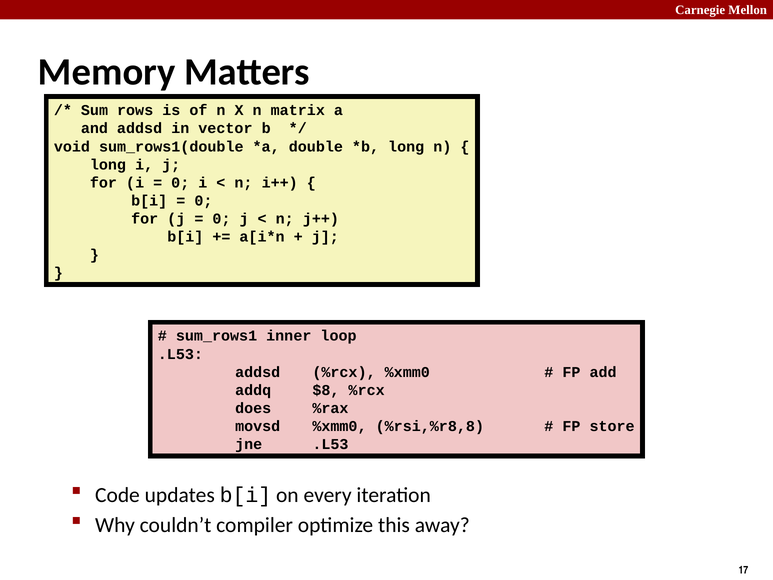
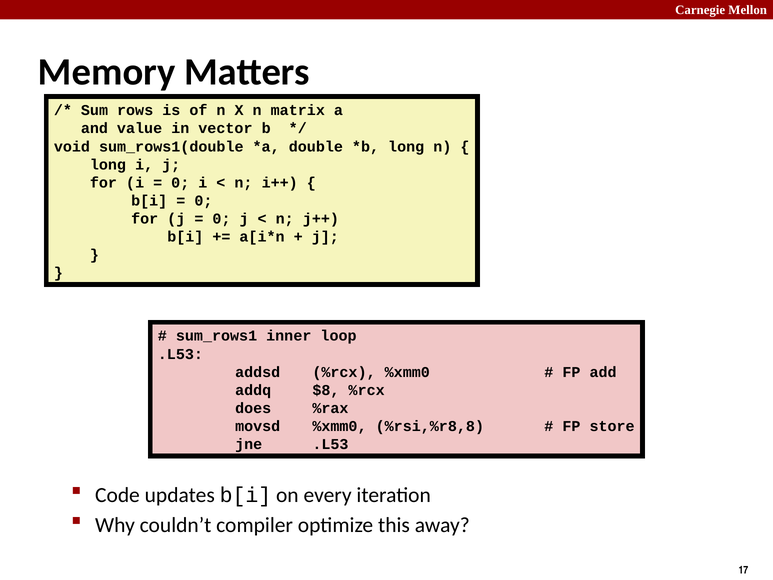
and addsd: addsd -> value
